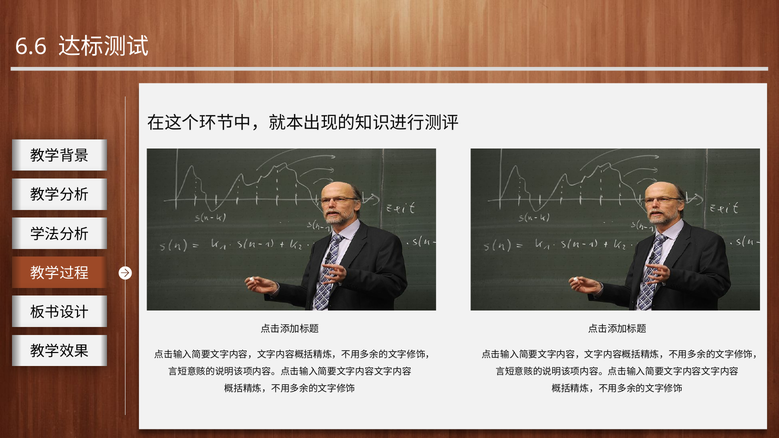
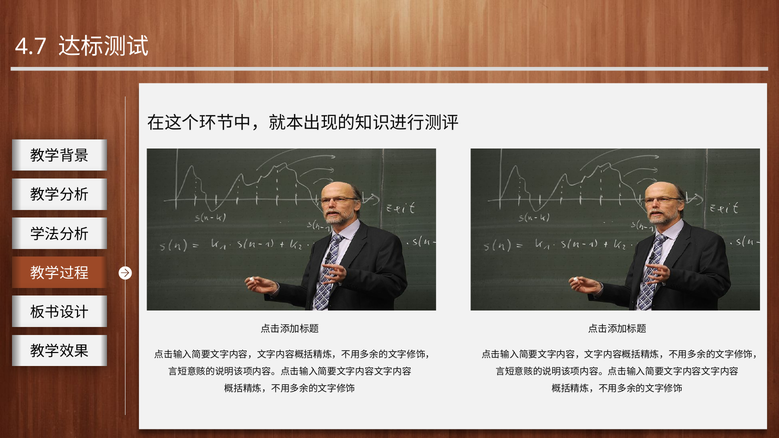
6.6: 6.6 -> 4.7
